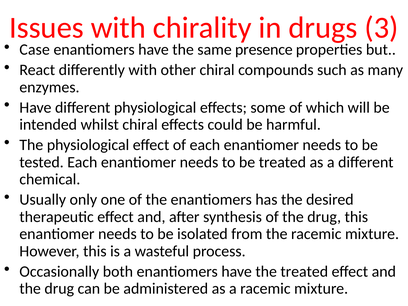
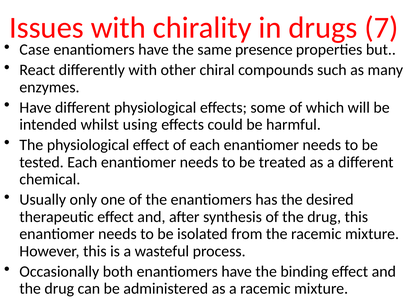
3: 3 -> 7
whilst chiral: chiral -> using
the treated: treated -> binding
